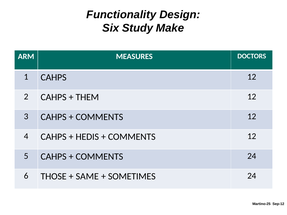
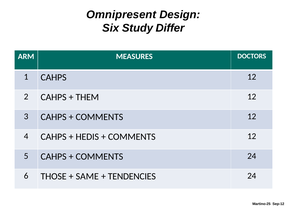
Functionality: Functionality -> Omnipresent
Make: Make -> Differ
SOMETIMES: SOMETIMES -> TENDENCIES
